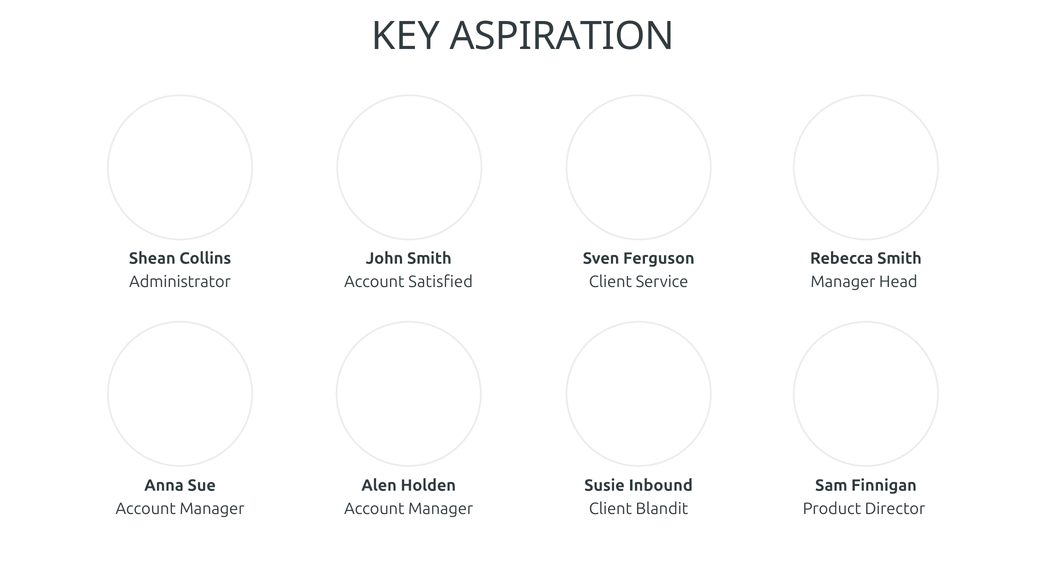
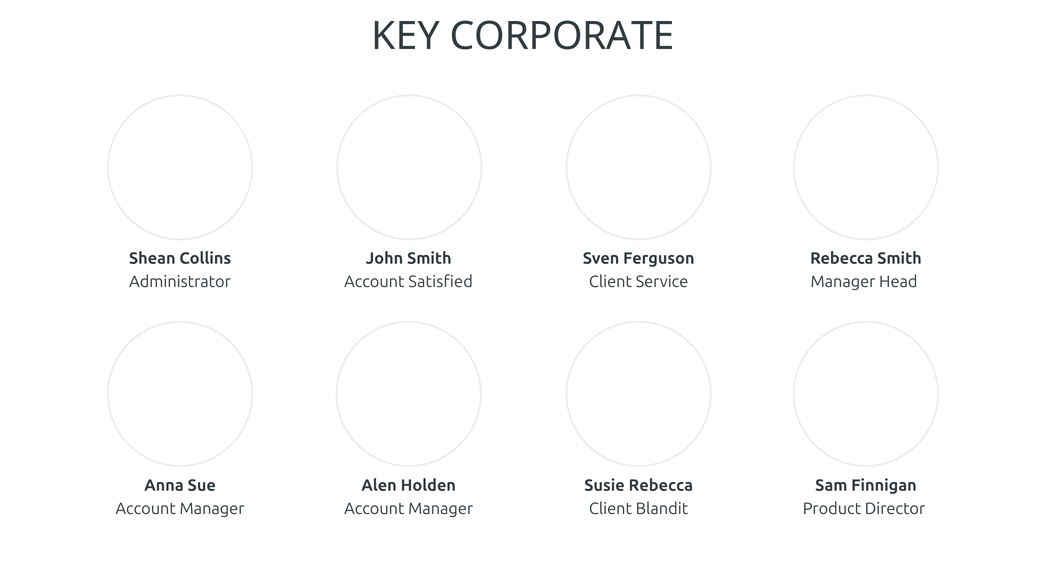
ASPIRATION: ASPIRATION -> CORPORATE
Susie Inbound: Inbound -> Rebecca
